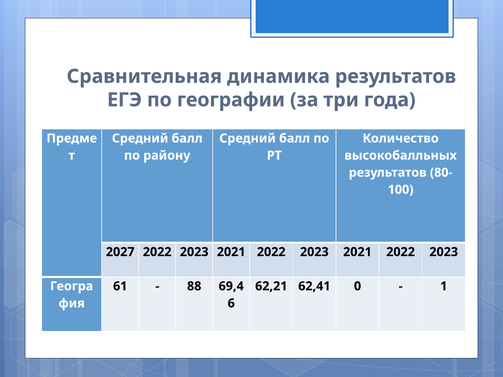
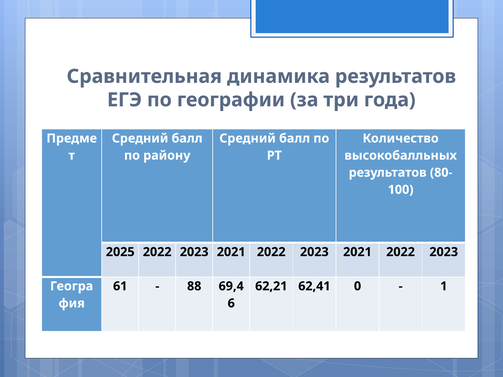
2027: 2027 -> 2025
